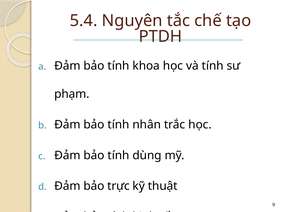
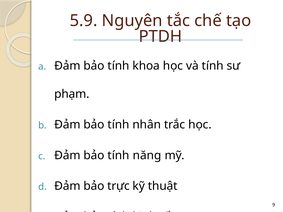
5.4: 5.4 -> 5.9
dùng: dùng -> năng
